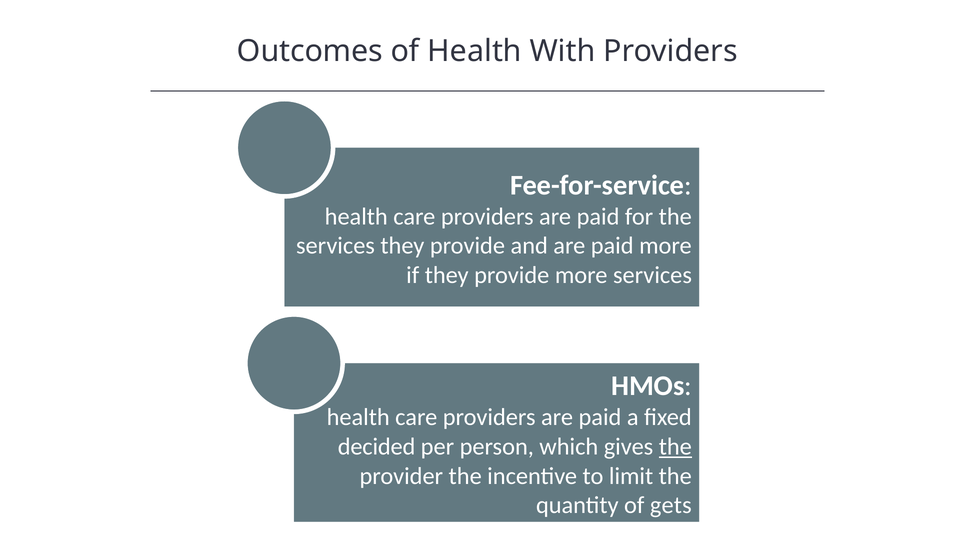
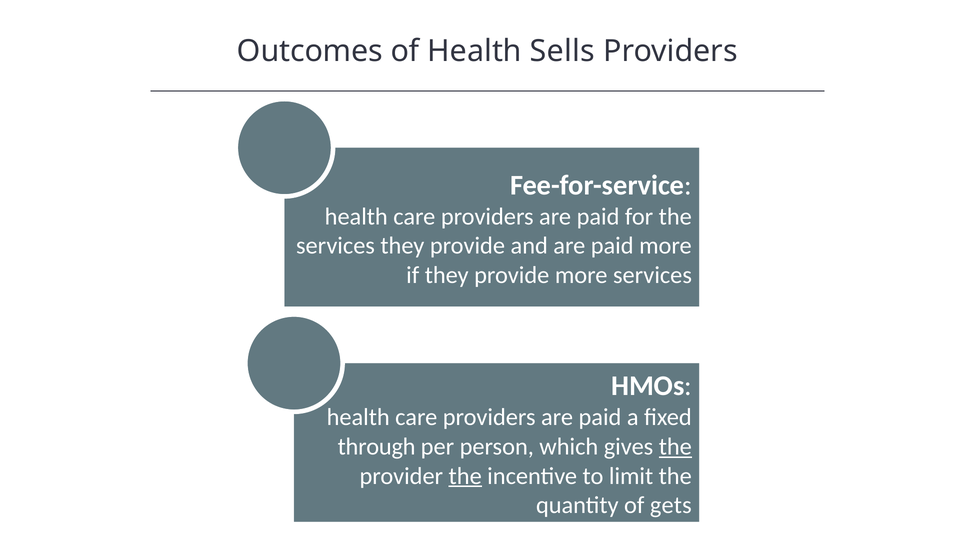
With: With -> Sells
decided: decided -> through
the at (465, 475) underline: none -> present
